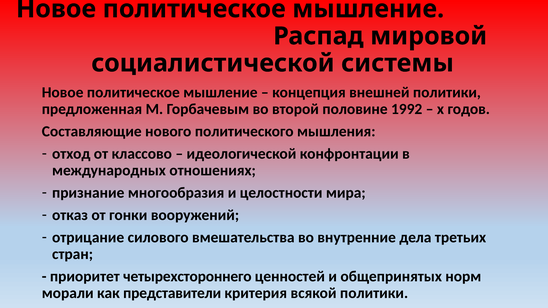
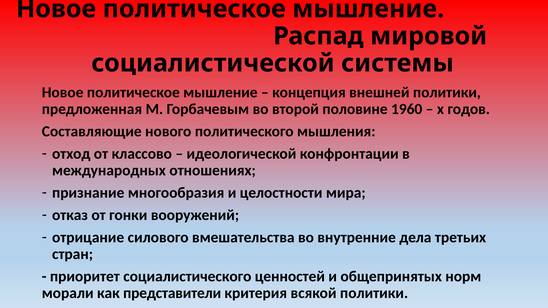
1992: 1992 -> 1960
четырехстороннего: четырехстороннего -> социалистического
